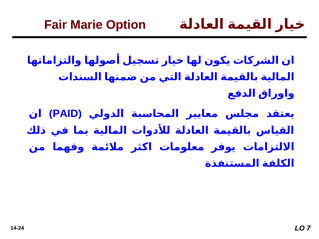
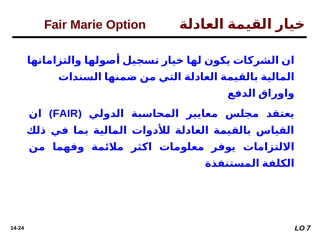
PAID at (65, 114): PAID -> FAIR
